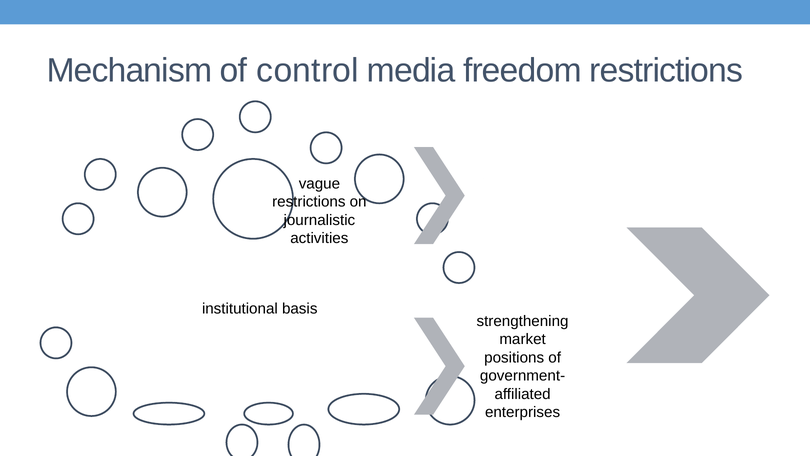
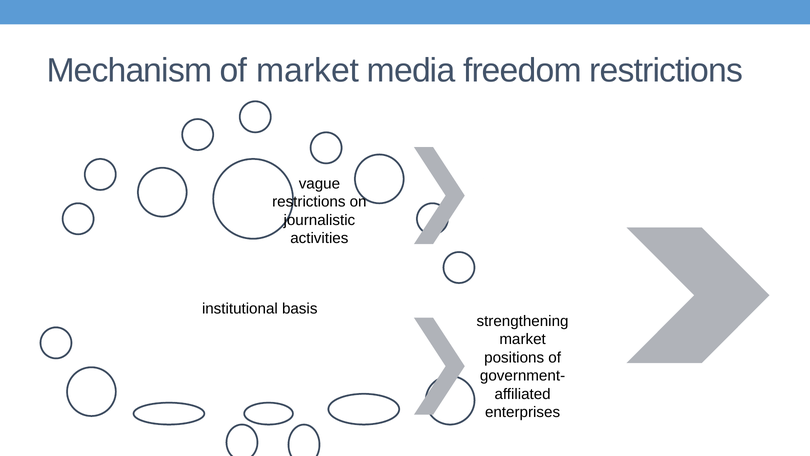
of control: control -> market
